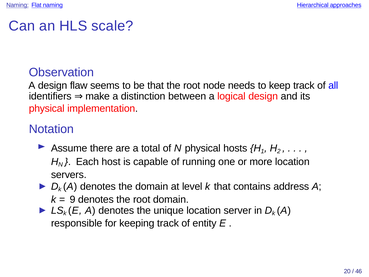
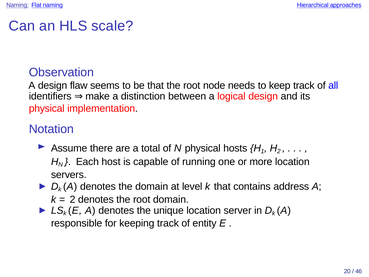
9 at (73, 199): 9 -> 2
